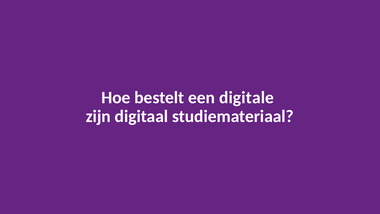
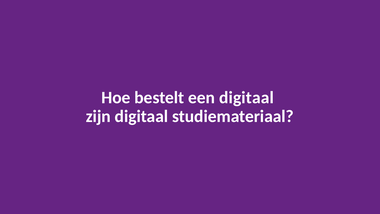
een digitale: digitale -> digitaal
